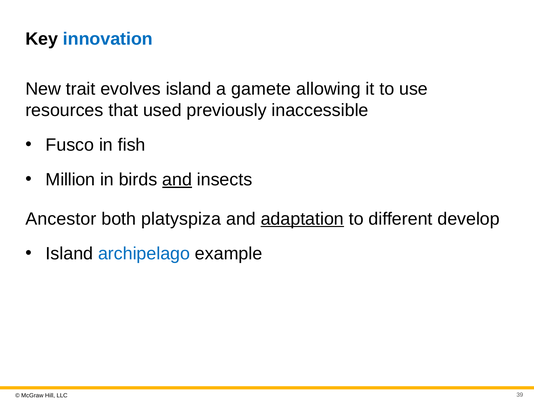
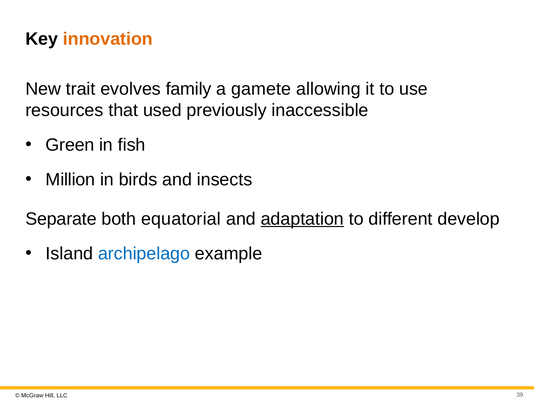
innovation colour: blue -> orange
evolves island: island -> family
Fusco: Fusco -> Green
and at (177, 180) underline: present -> none
Ancestor: Ancestor -> Separate
platyspiza: platyspiza -> equatorial
